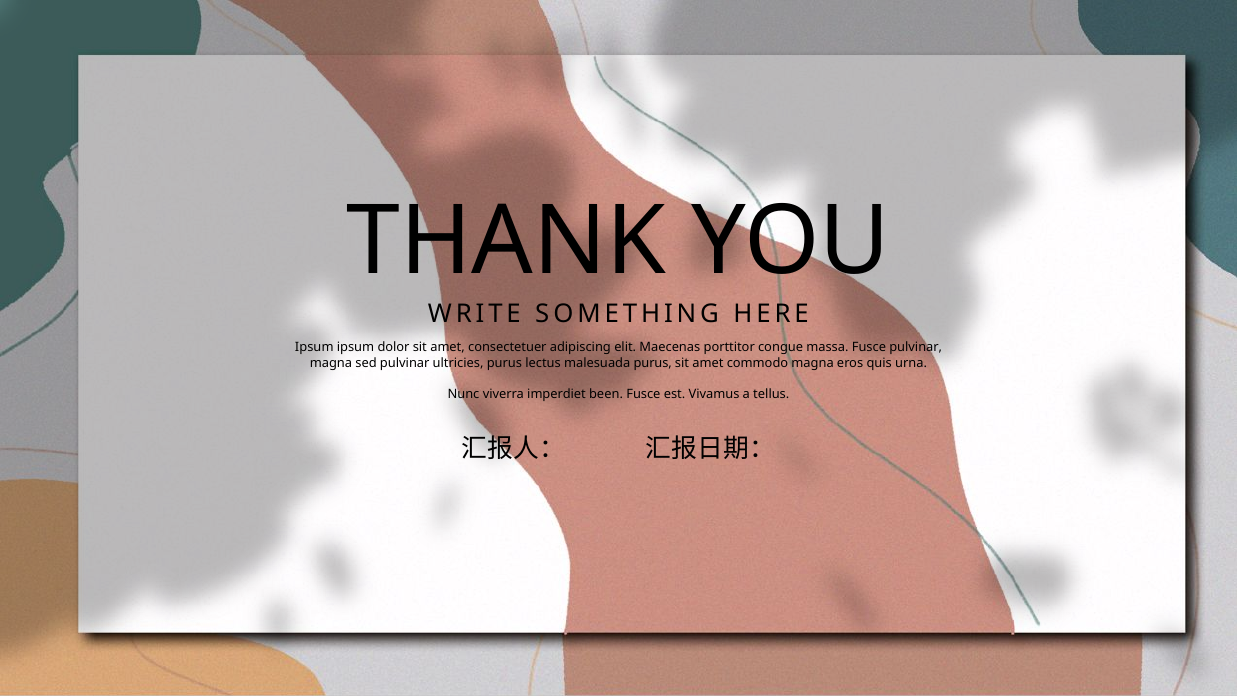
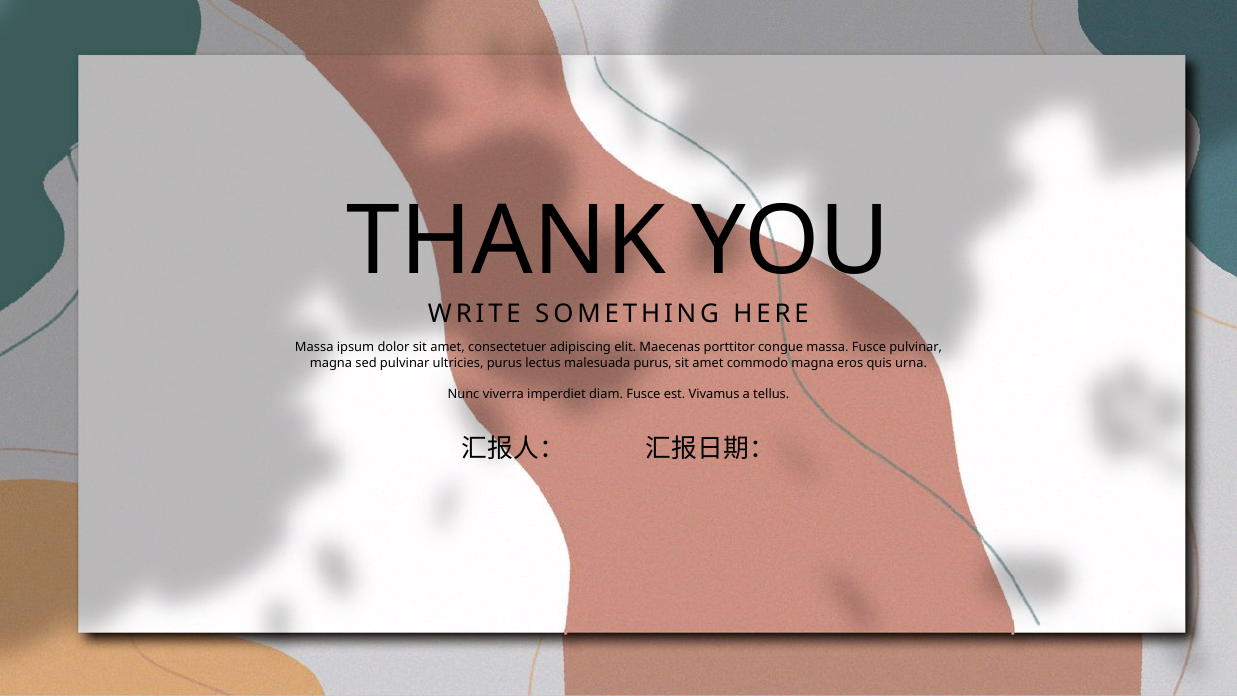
Ipsum at (314, 347): Ipsum -> Massa
been: been -> diam
